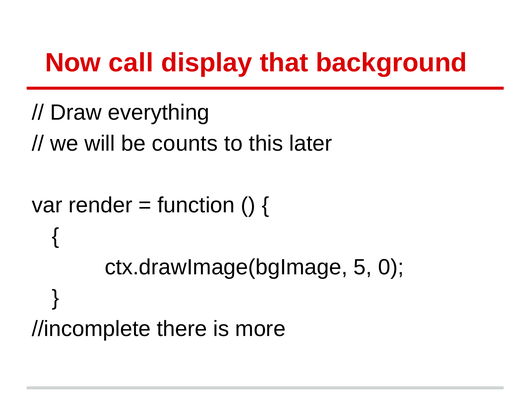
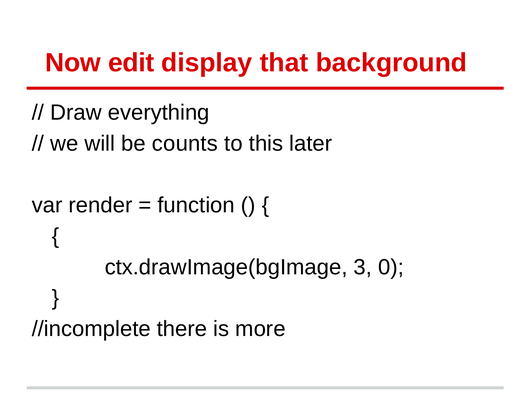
call: call -> edit
5: 5 -> 3
